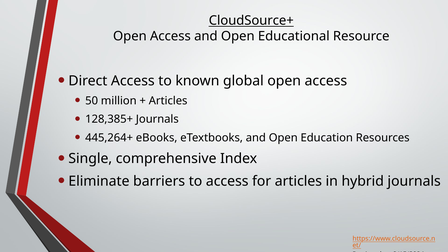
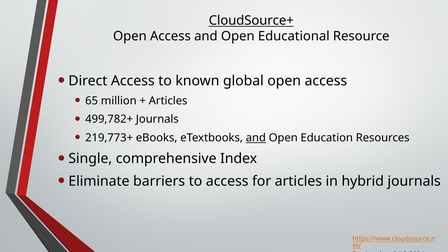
50: 50 -> 65
128,385+: 128,385+ -> 499,782+
445,264+: 445,264+ -> 219,773+
and at (256, 138) underline: none -> present
